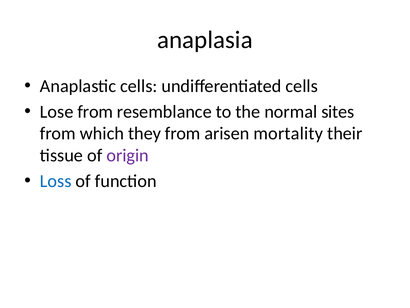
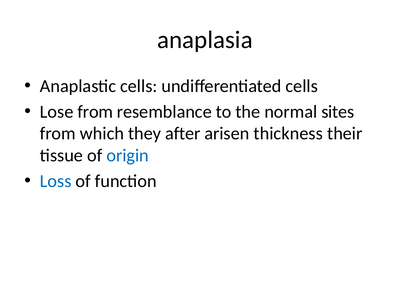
they from: from -> after
mortality: mortality -> thickness
origin colour: purple -> blue
